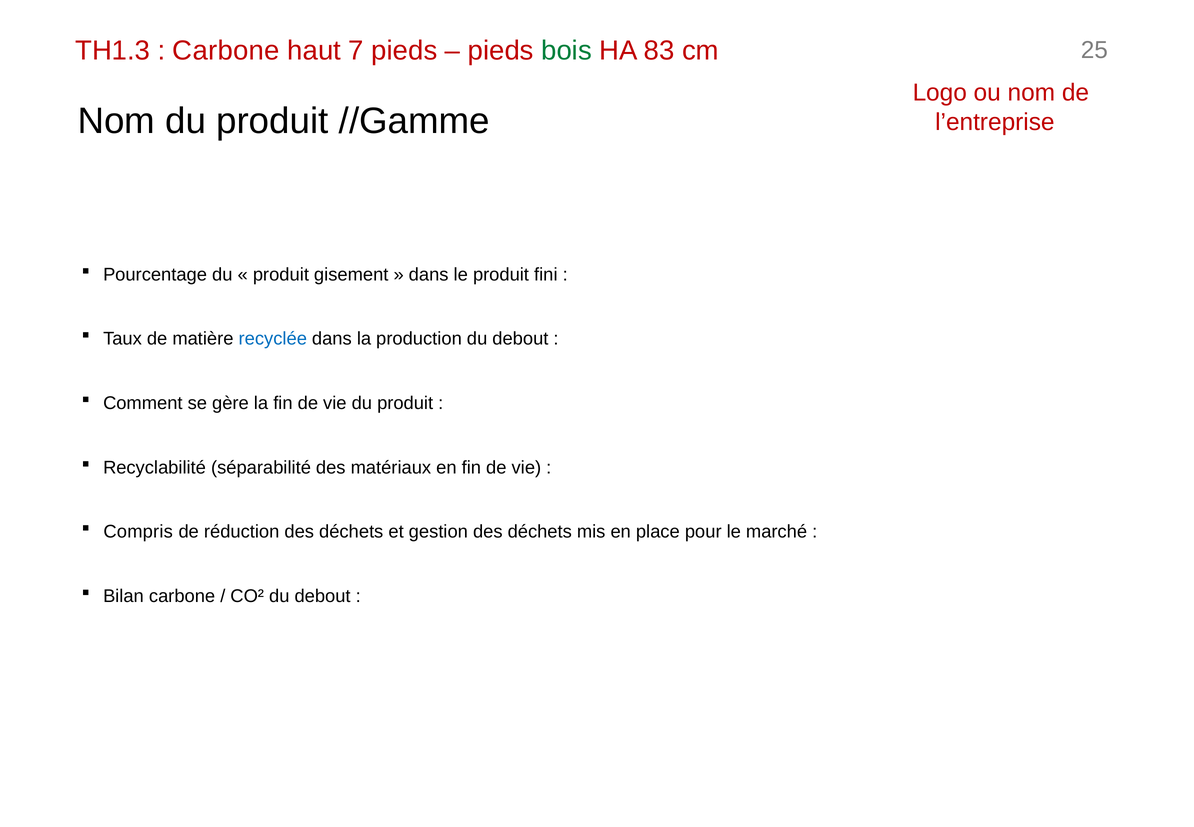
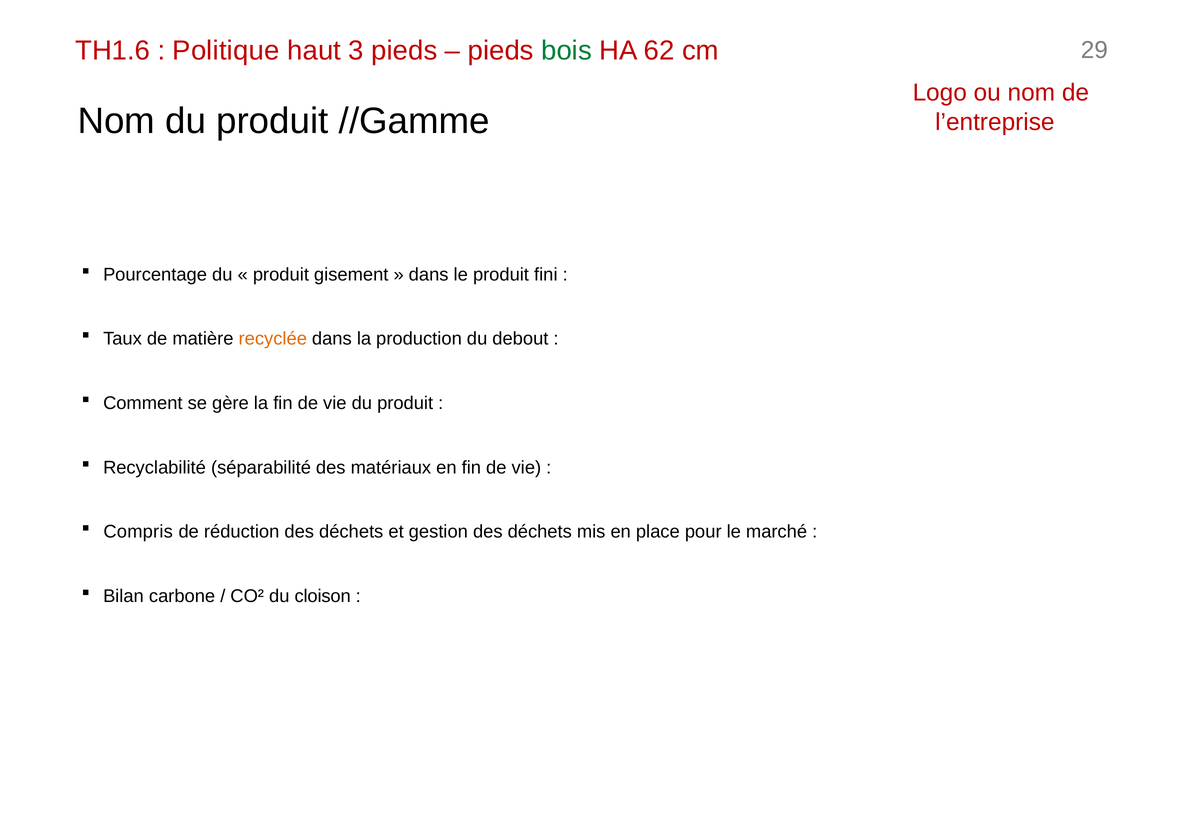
TH1.3: TH1.3 -> TH1.6
Carbone at (226, 51): Carbone -> Politique
7: 7 -> 3
83: 83 -> 62
25: 25 -> 29
recyclée colour: blue -> orange
CO² du debout: debout -> cloison
